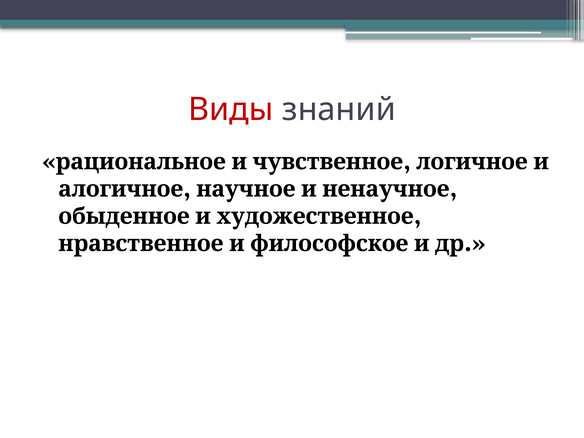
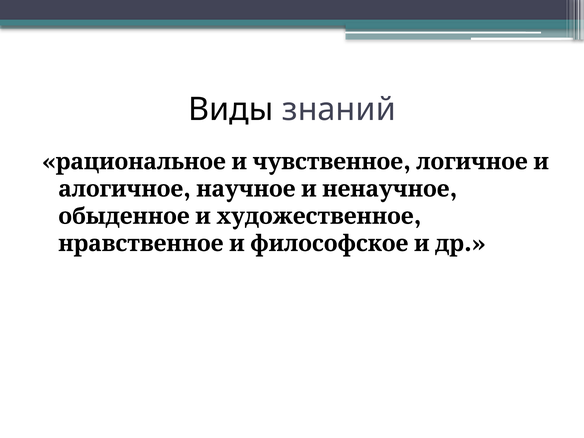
Виды colour: red -> black
